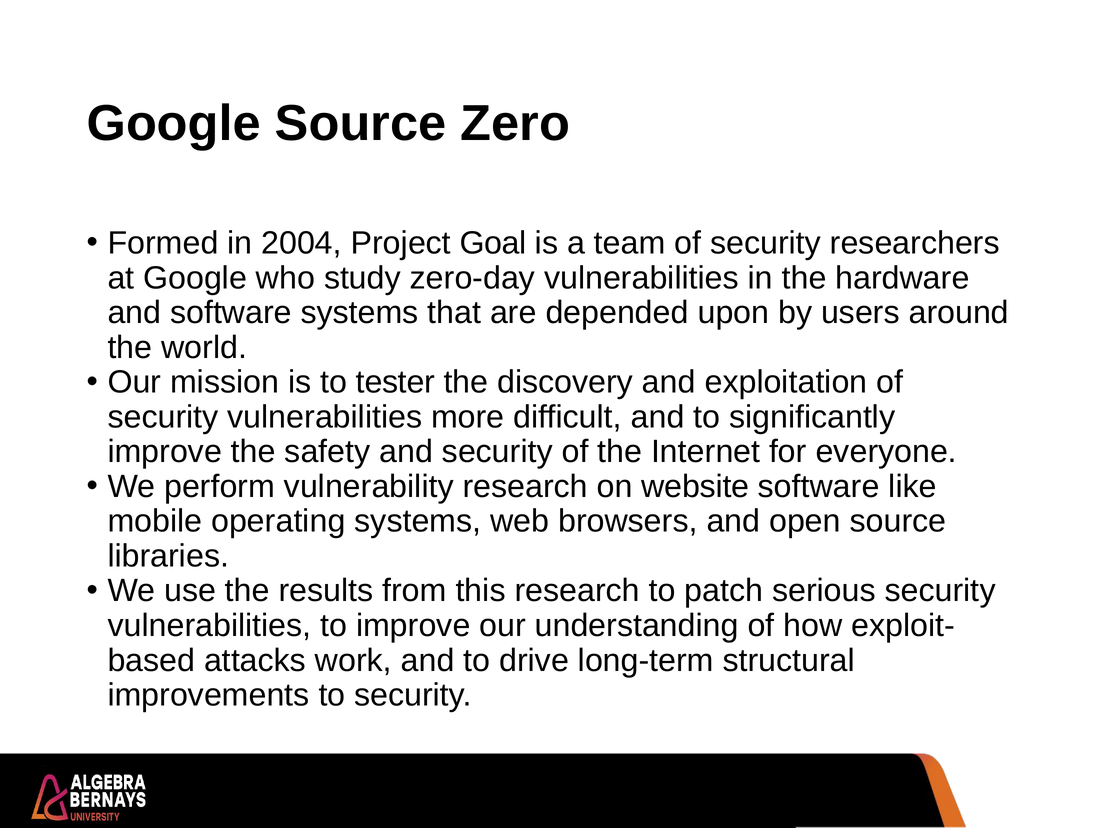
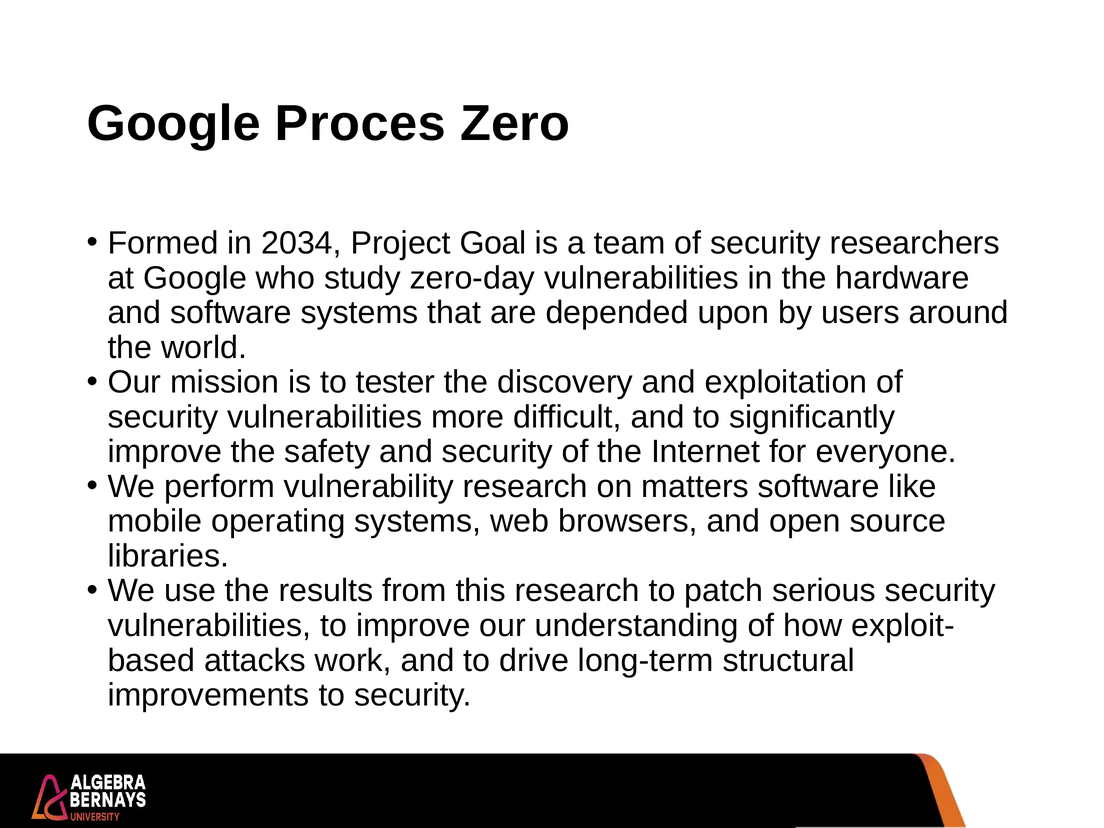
Google Source: Source -> Proces
2004: 2004 -> 2034
website: website -> matters
